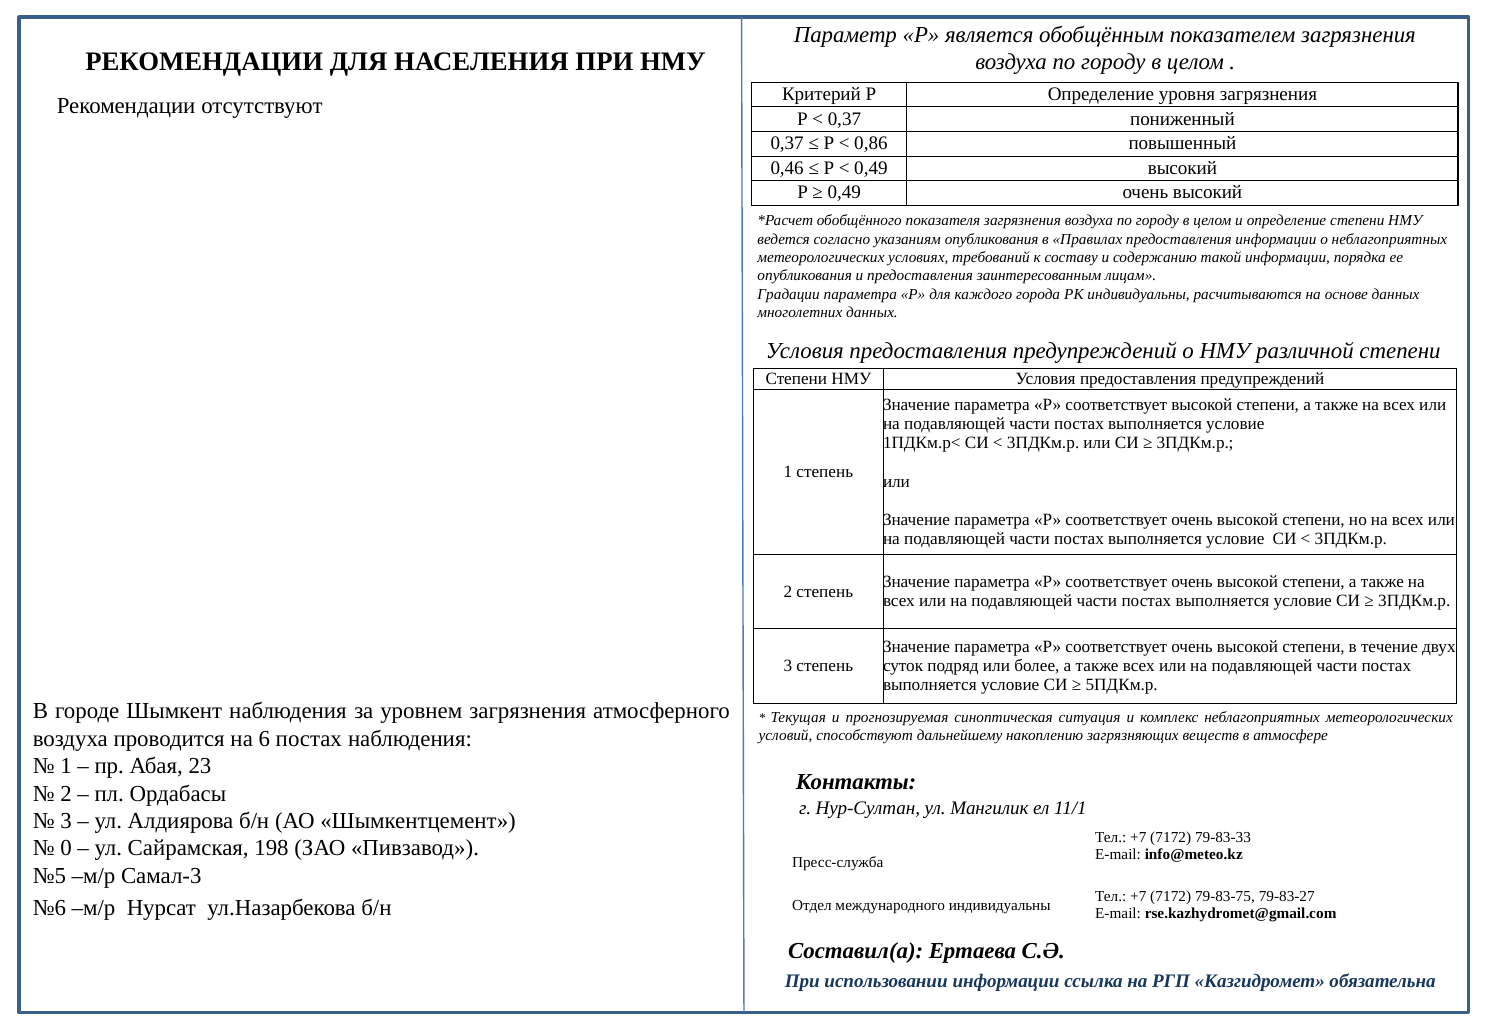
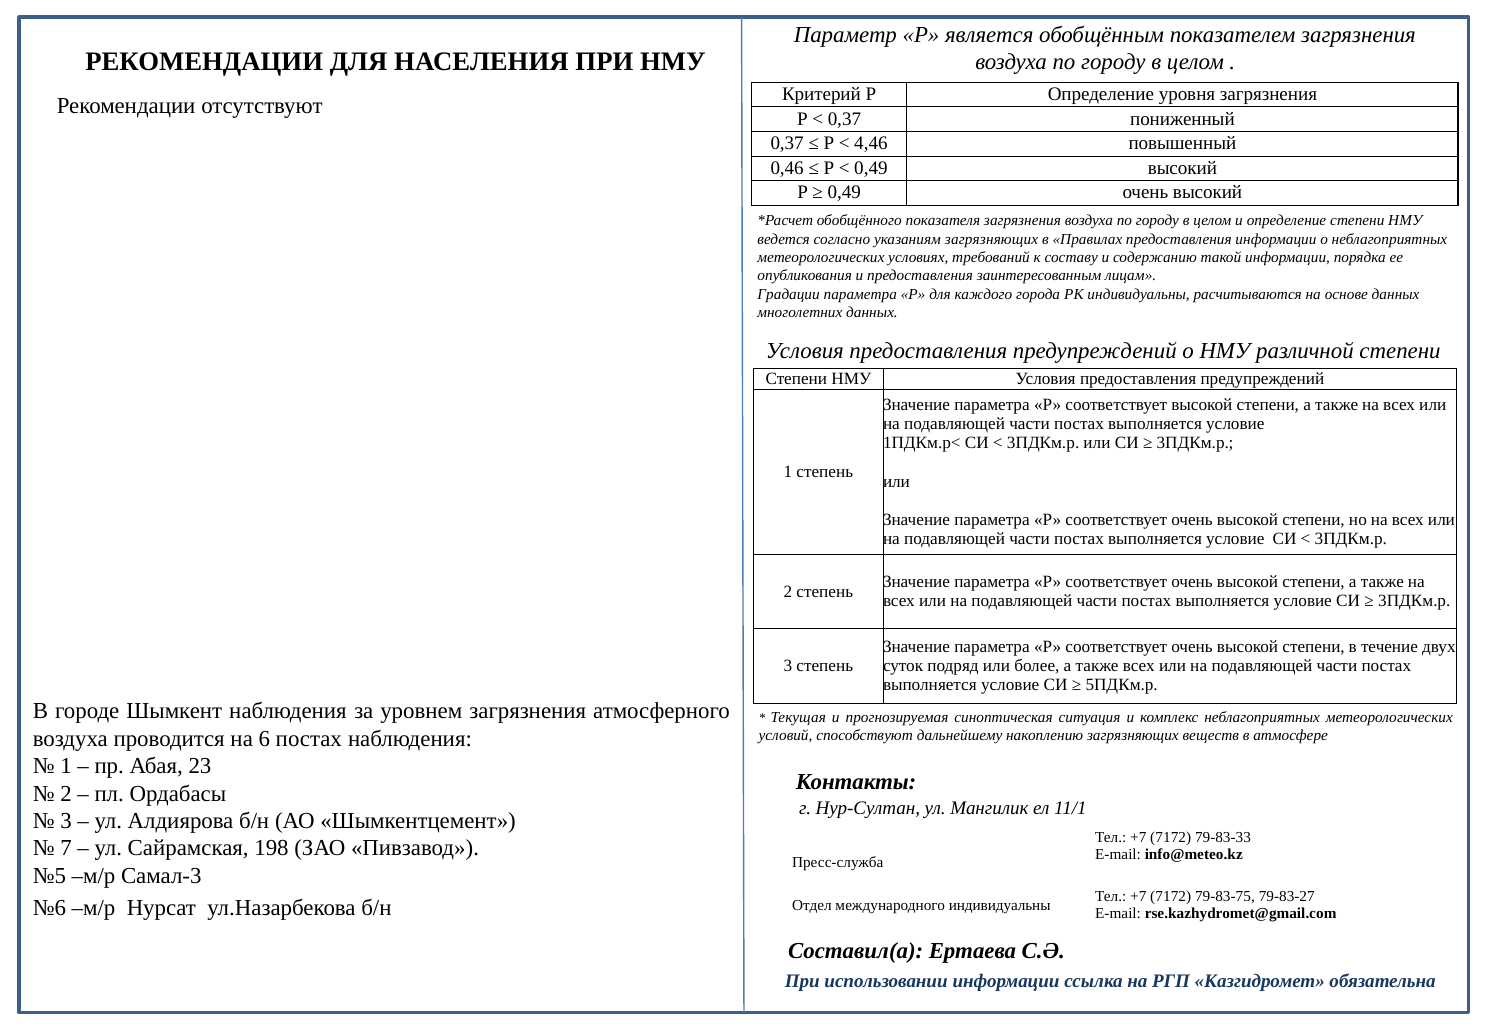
0,86: 0,86 -> 4,46
указаниям опубликования: опубликования -> загрязняющих
0: 0 -> 7
